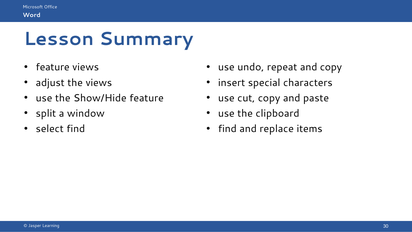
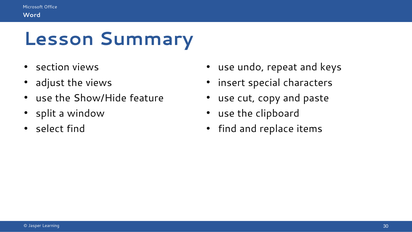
feature at (53, 67): feature -> section
and copy: copy -> keys
